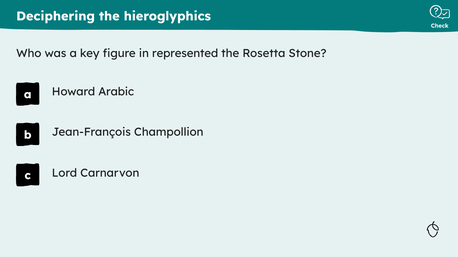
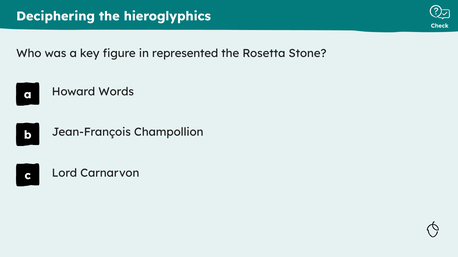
Arabic: Arabic -> Words
